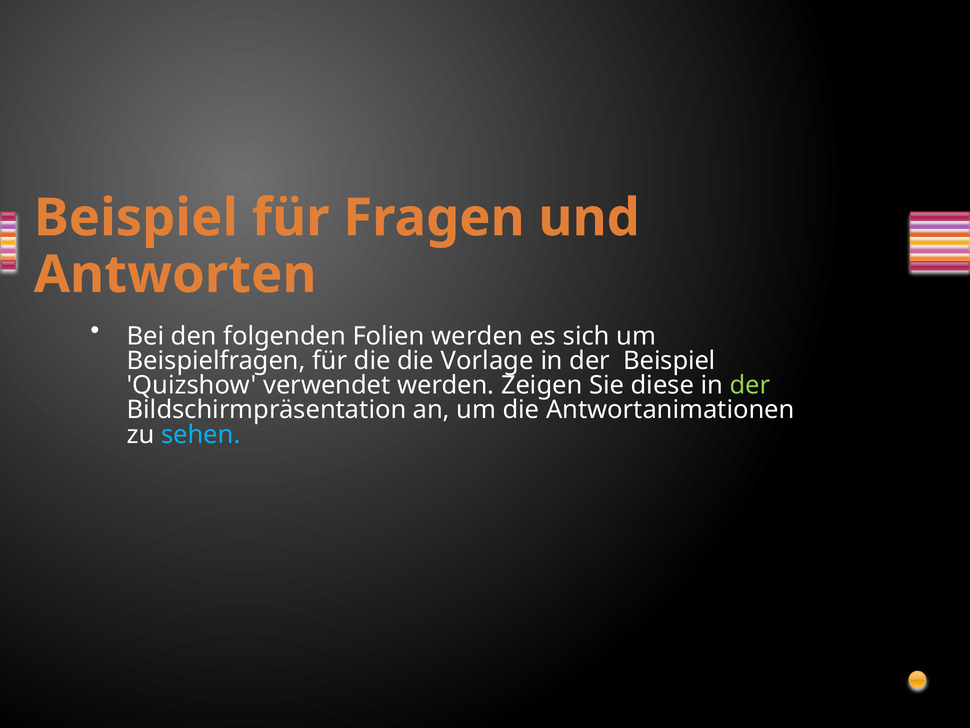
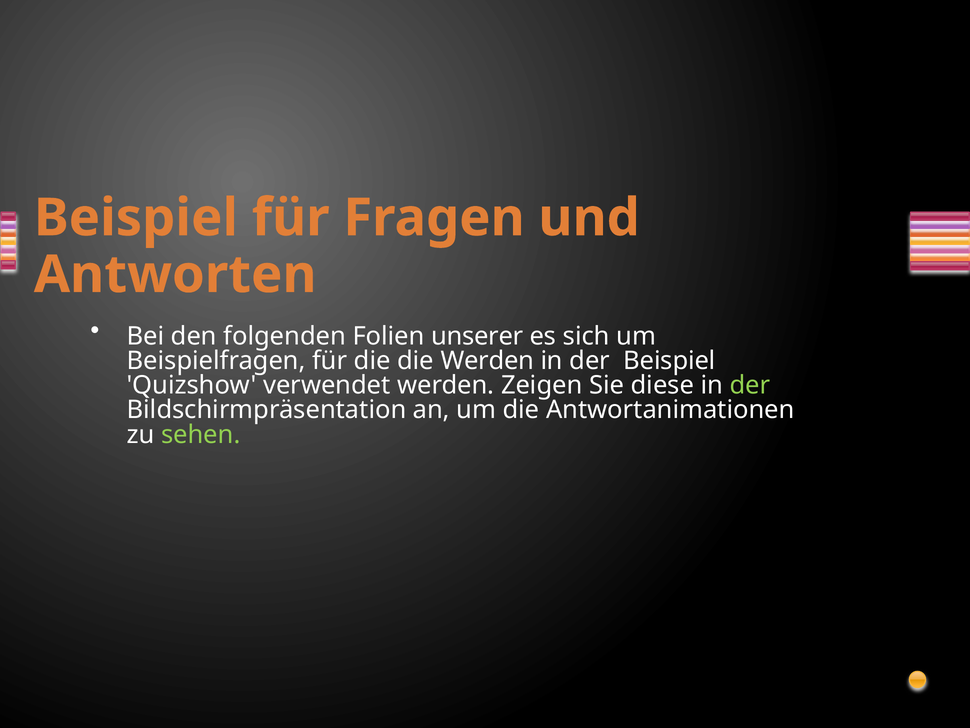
Folien werden: werden -> unserer
die Vorlage: Vorlage -> Werden
sehen colour: light blue -> light green
